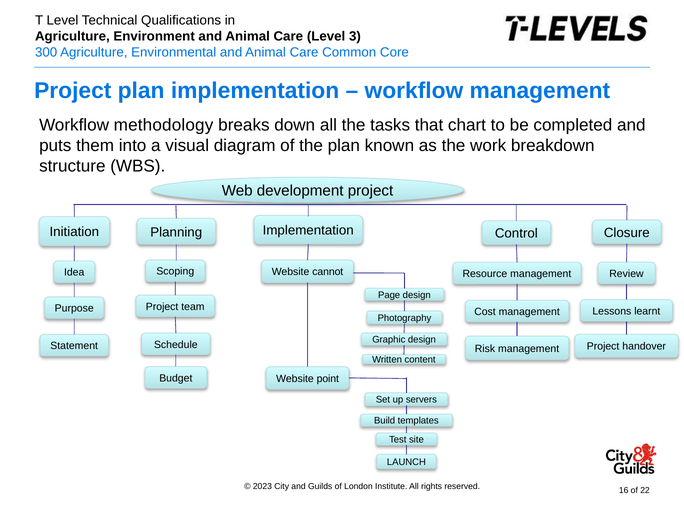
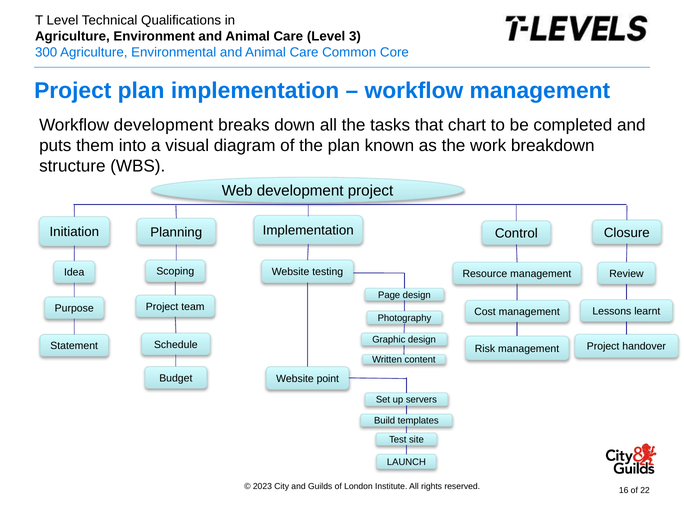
Workflow methodology: methodology -> development
cannot: cannot -> testing
